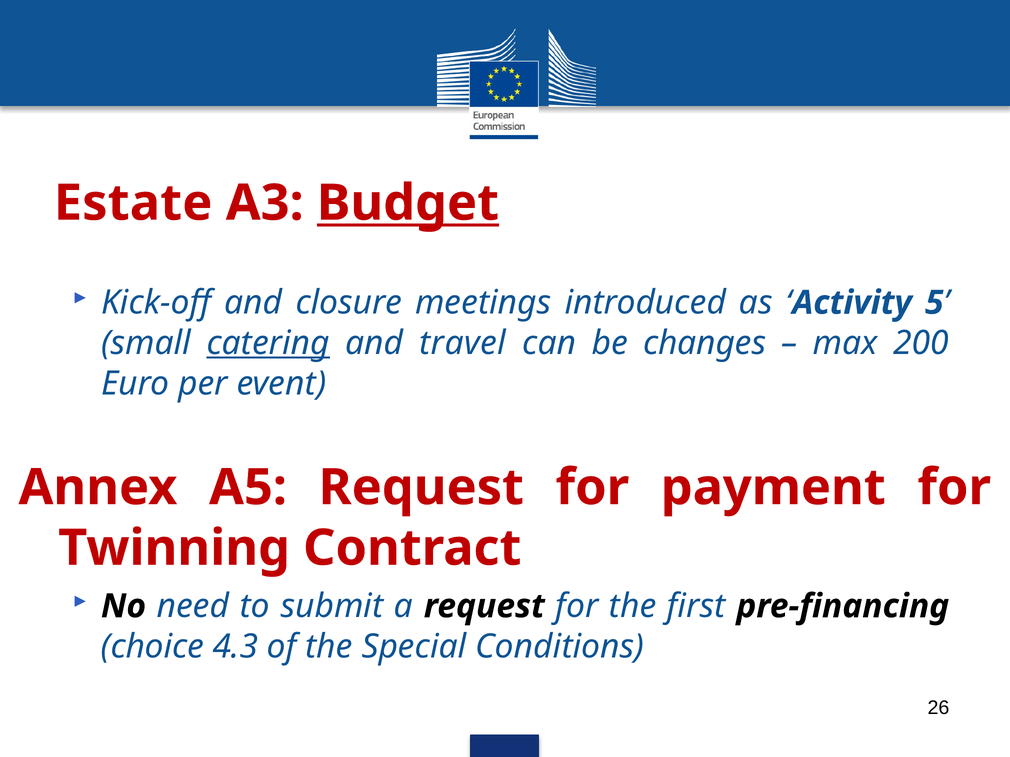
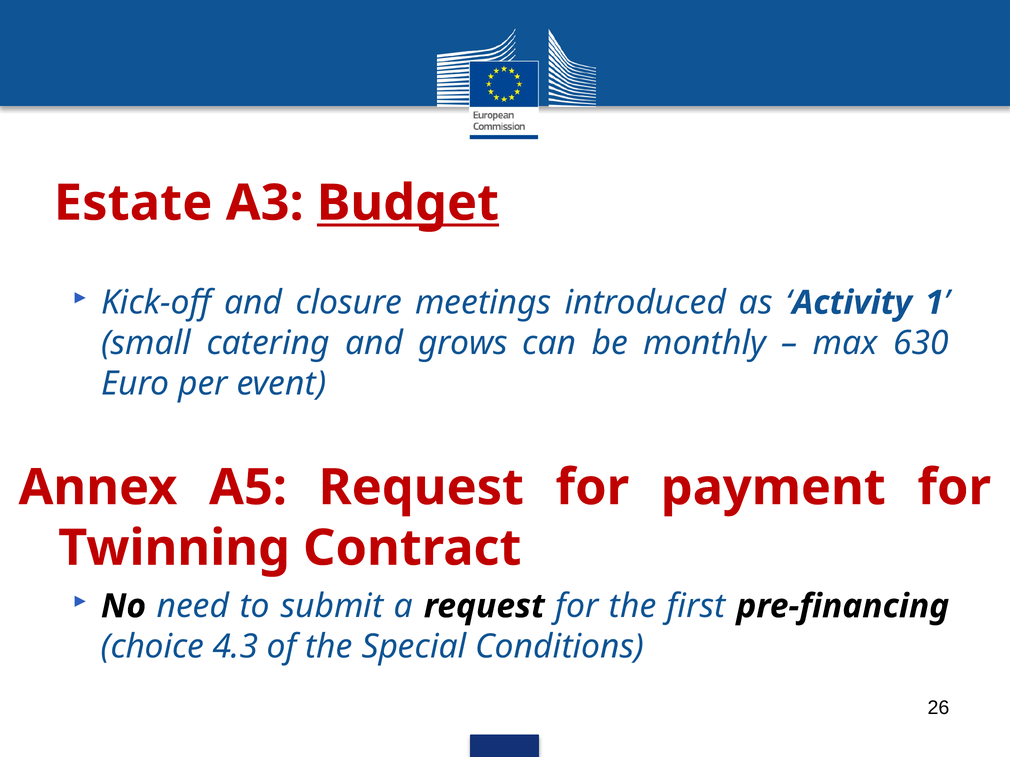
5: 5 -> 1
catering underline: present -> none
travel: travel -> grows
changes: changes -> monthly
200: 200 -> 630
